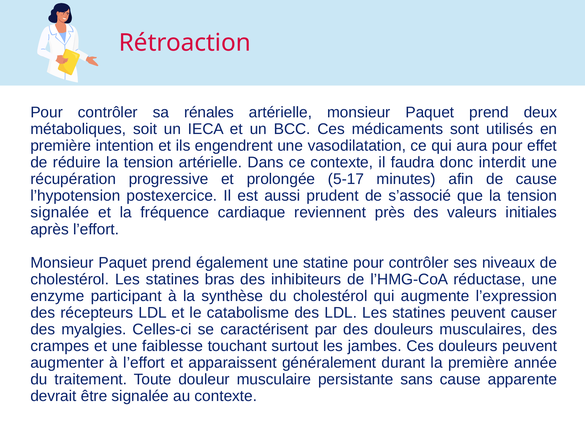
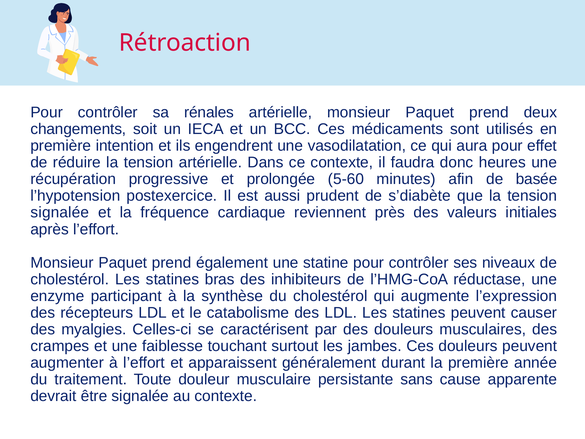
métaboliques: métaboliques -> changements
interdit: interdit -> heures
5-17: 5-17 -> 5-60
de cause: cause -> basée
s’associé: s’associé -> s’diabète
